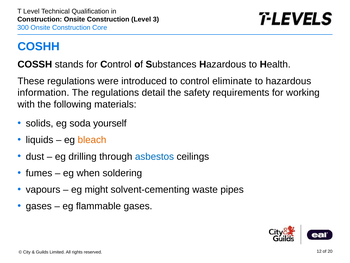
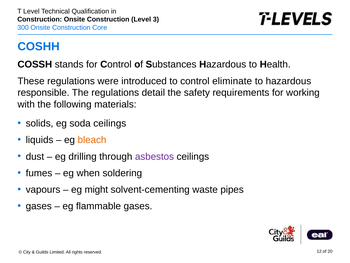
information: information -> responsible
soda yourself: yourself -> ceilings
asbestos colour: blue -> purple
